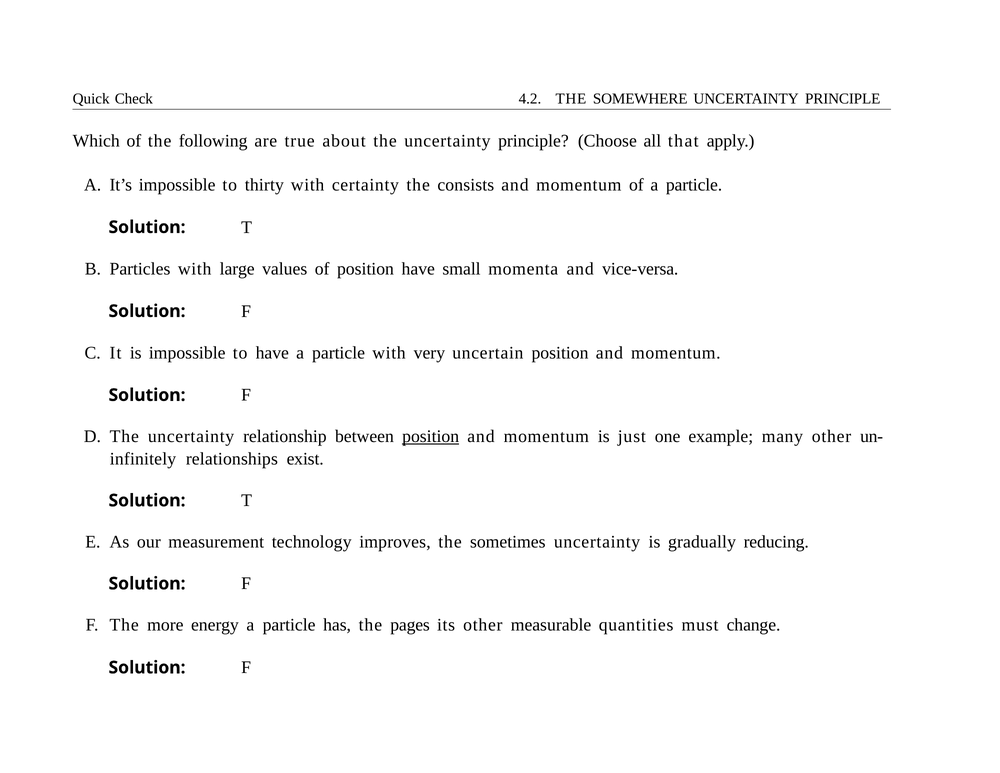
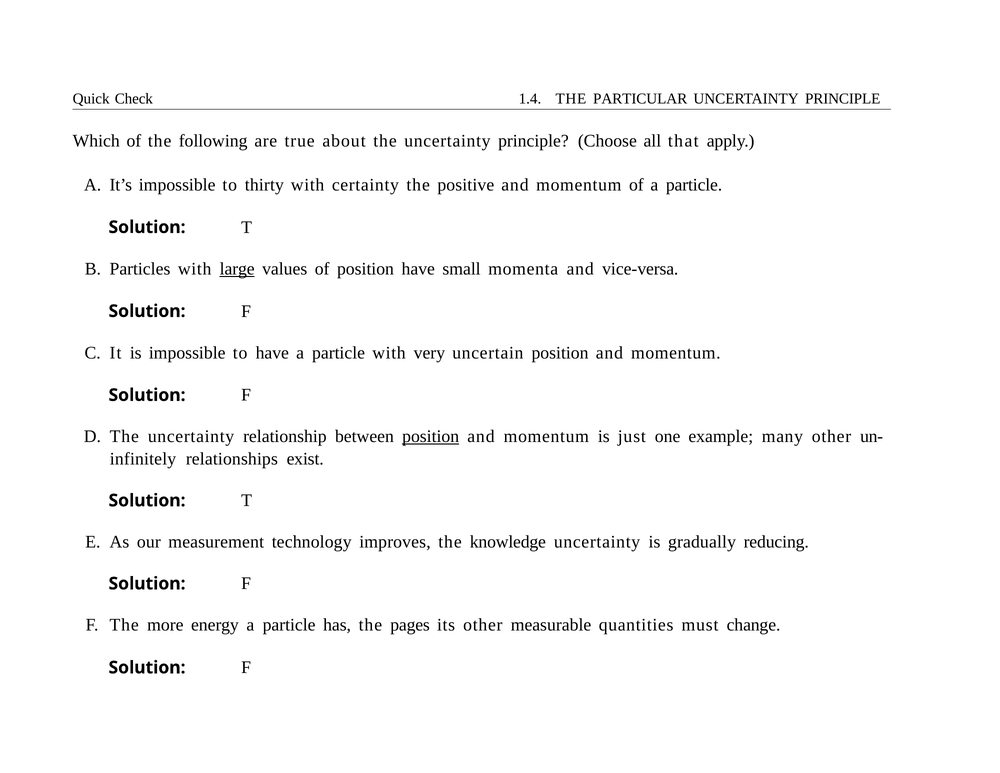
4.2: 4.2 -> 1.4
SOMEWHERE: SOMEWHERE -> PARTICULAR
consists: consists -> positive
large underline: none -> present
sometimes: sometimes -> knowledge
